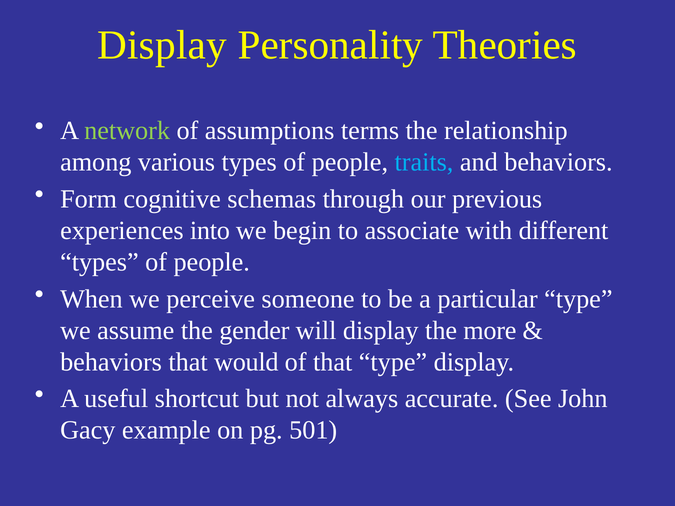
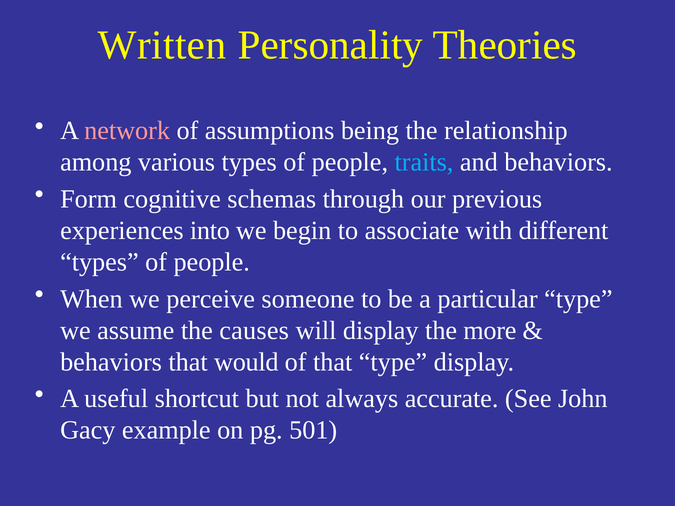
Display at (162, 45): Display -> Written
network colour: light green -> pink
terms: terms -> being
gender: gender -> causes
